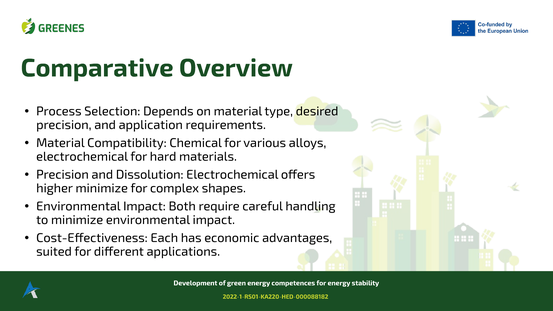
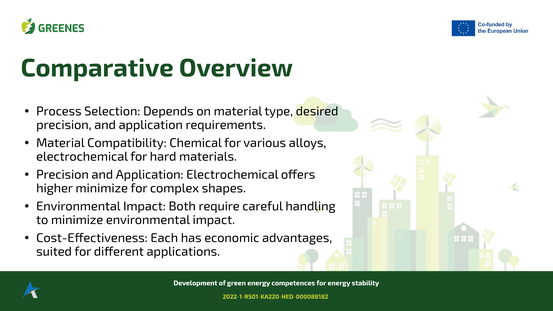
Dissolution at (150, 175): Dissolution -> Application
